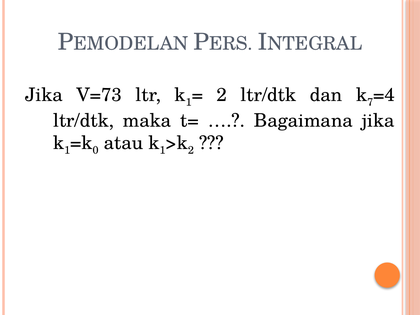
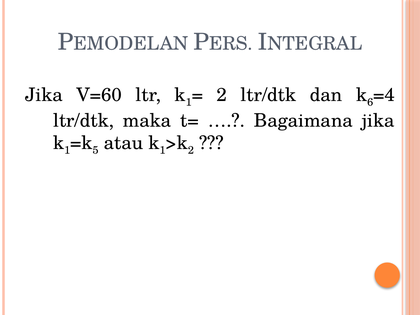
V=73: V=73 -> V=60
7: 7 -> 6
0: 0 -> 5
